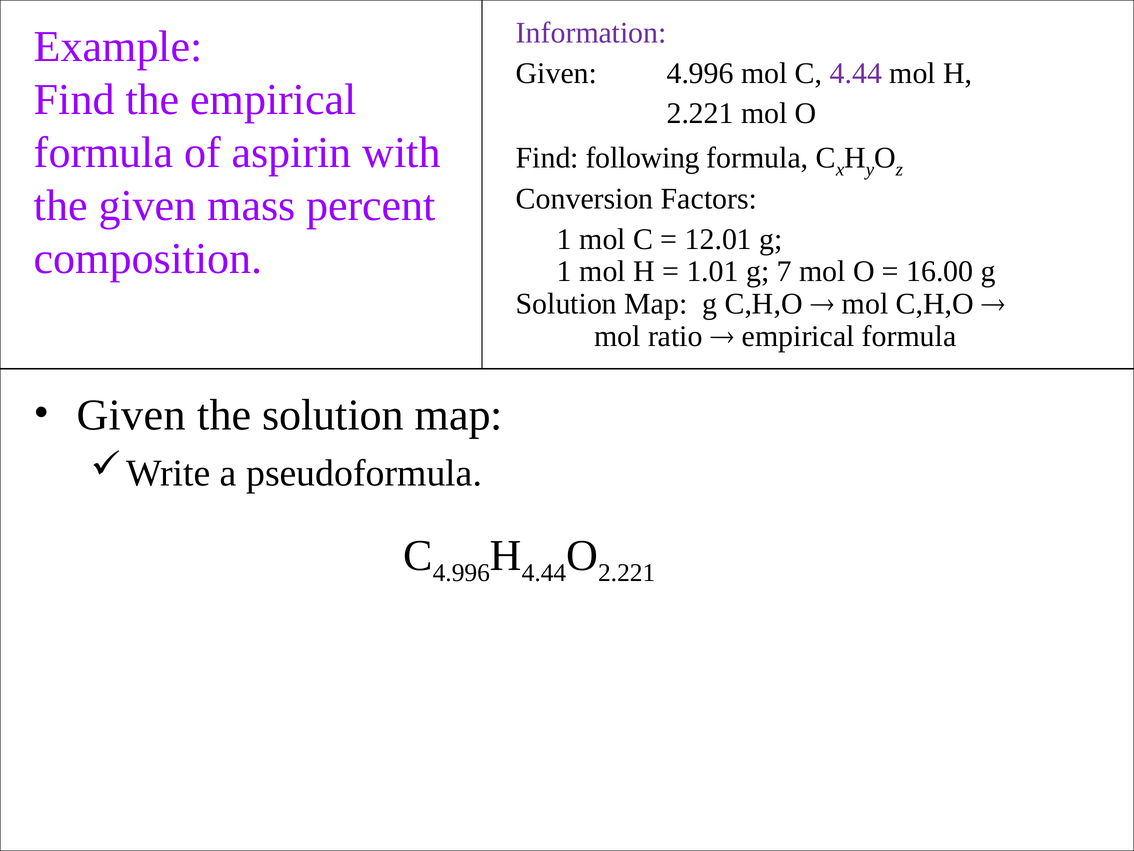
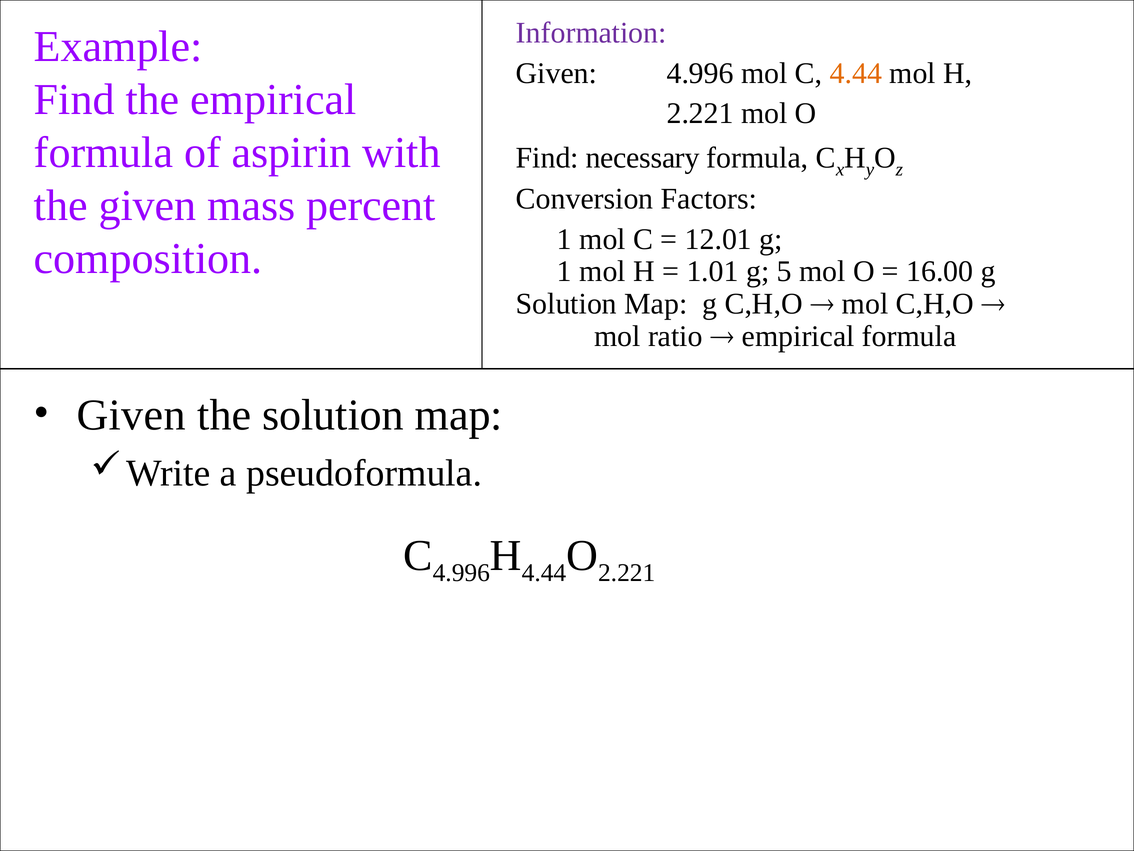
4.44 at (856, 73) colour: purple -> orange
following: following -> necessary
7: 7 -> 5
